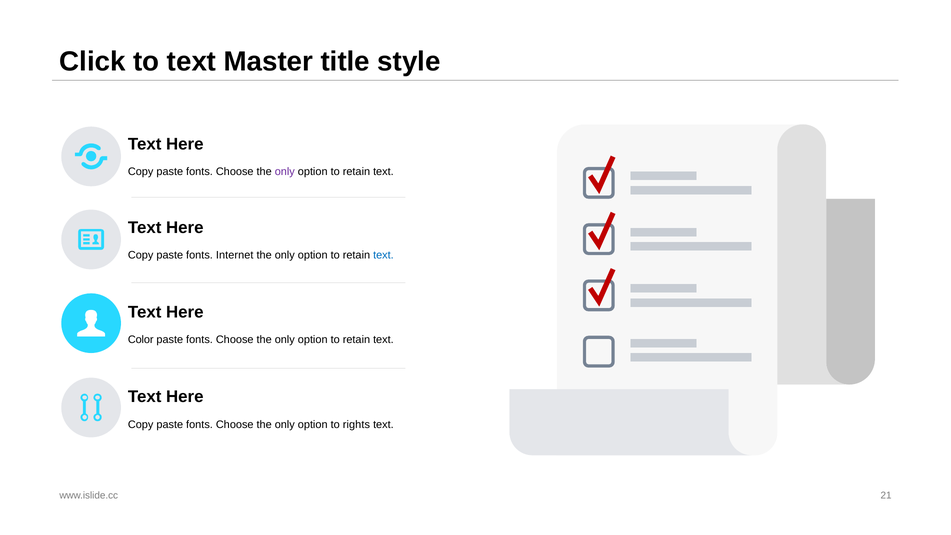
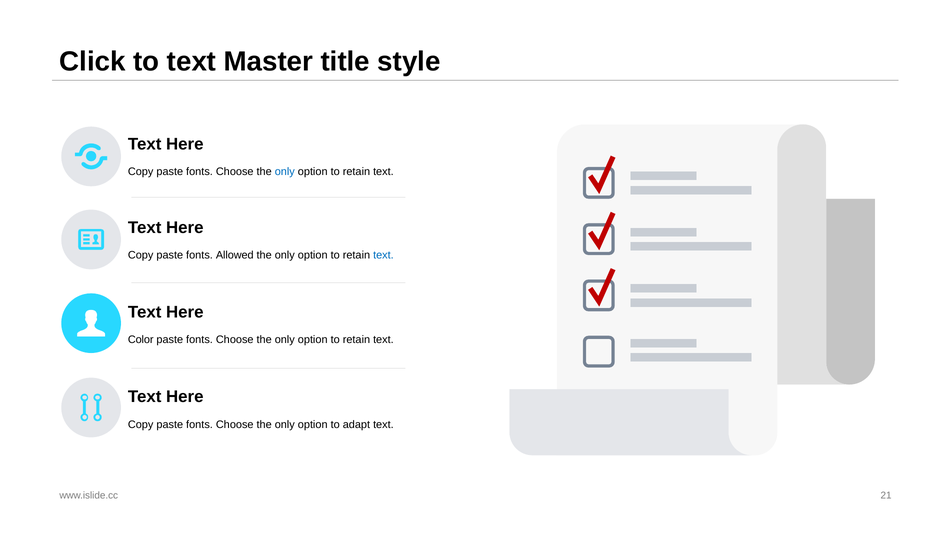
only at (285, 172) colour: purple -> blue
Internet: Internet -> Allowed
rights: rights -> adapt
